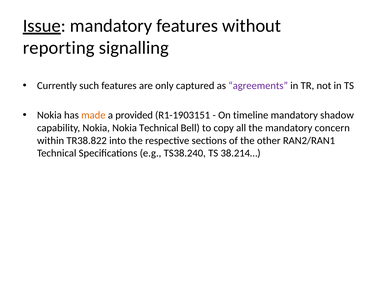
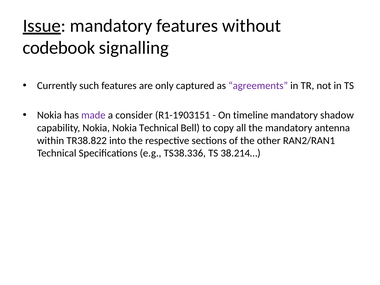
reporting: reporting -> codebook
made colour: orange -> purple
provided: provided -> consider
concern: concern -> antenna
TS38.240: TS38.240 -> TS38.336
